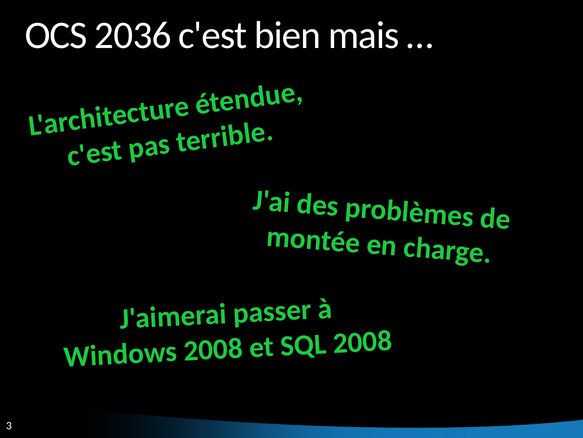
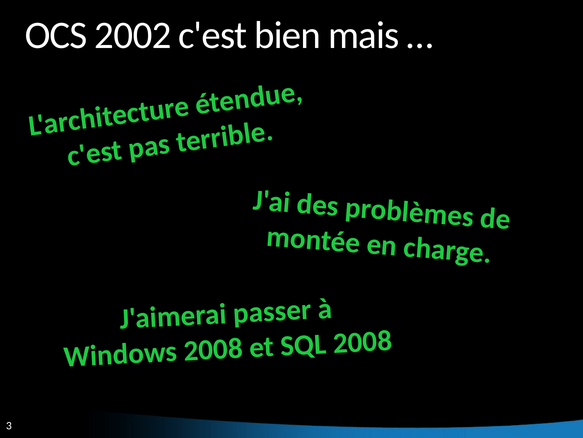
2036: 2036 -> 2002
